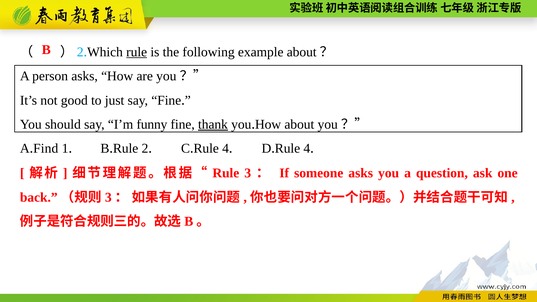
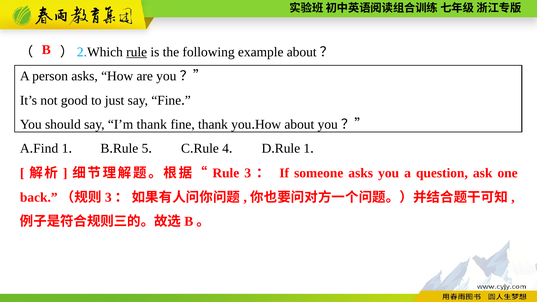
I’m funny: funny -> thank
thank at (213, 124) underline: present -> none
2: 2 -> 5
4 at (307, 149): 4 -> 1
